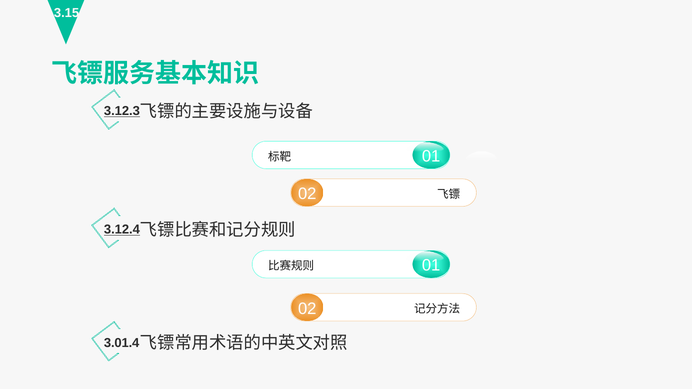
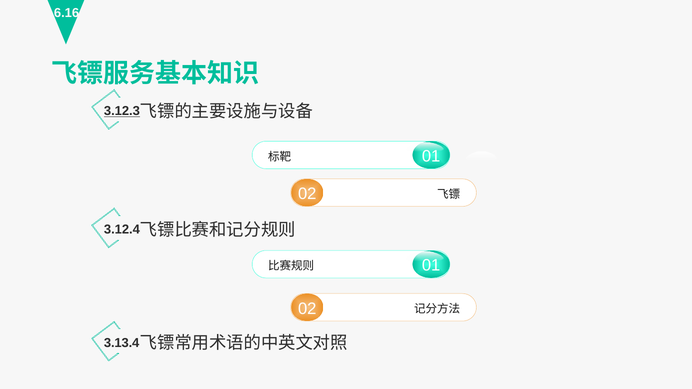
3.15: 3.15 -> 6.16
3.12.4 underline: present -> none
3.01.4: 3.01.4 -> 3.13.4
